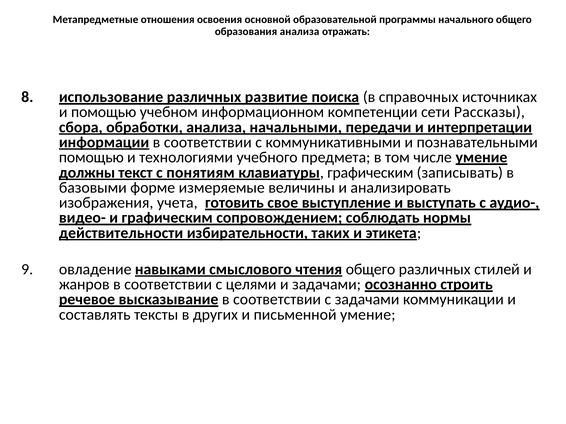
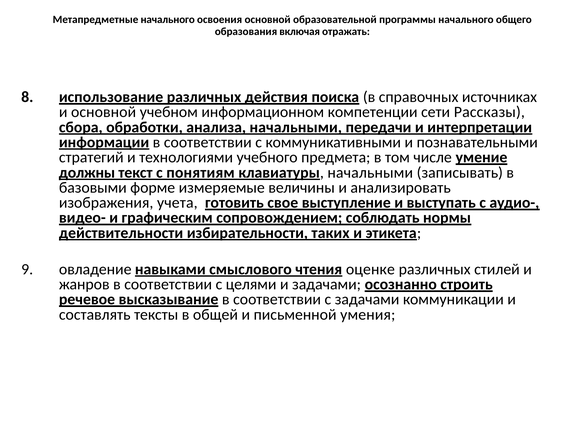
Метапредметные отношения: отношения -> начального
образования анализа: анализа -> включая
развитие: развитие -> действия
и помощью: помощью -> основной
помощью at (91, 158): помощью -> стратегий
клавиатуры графическим: графическим -> начальными
чтения общего: общего -> оценке
других: других -> общей
письменной умение: умение -> умения
